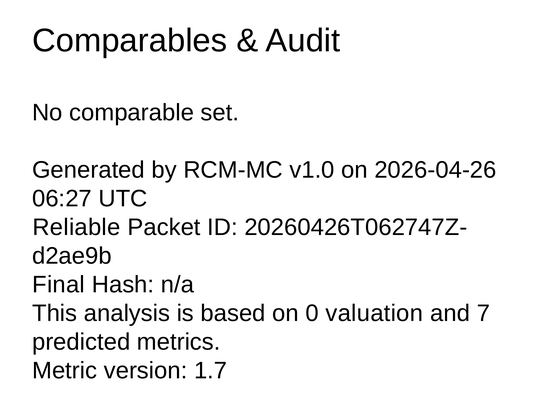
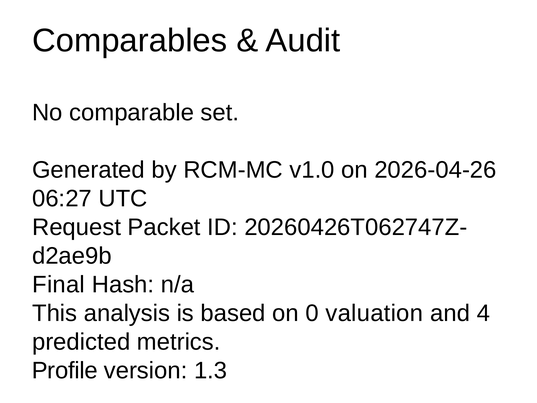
Reliable: Reliable -> Request
7: 7 -> 4
Metric: Metric -> Profile
1.7: 1.7 -> 1.3
